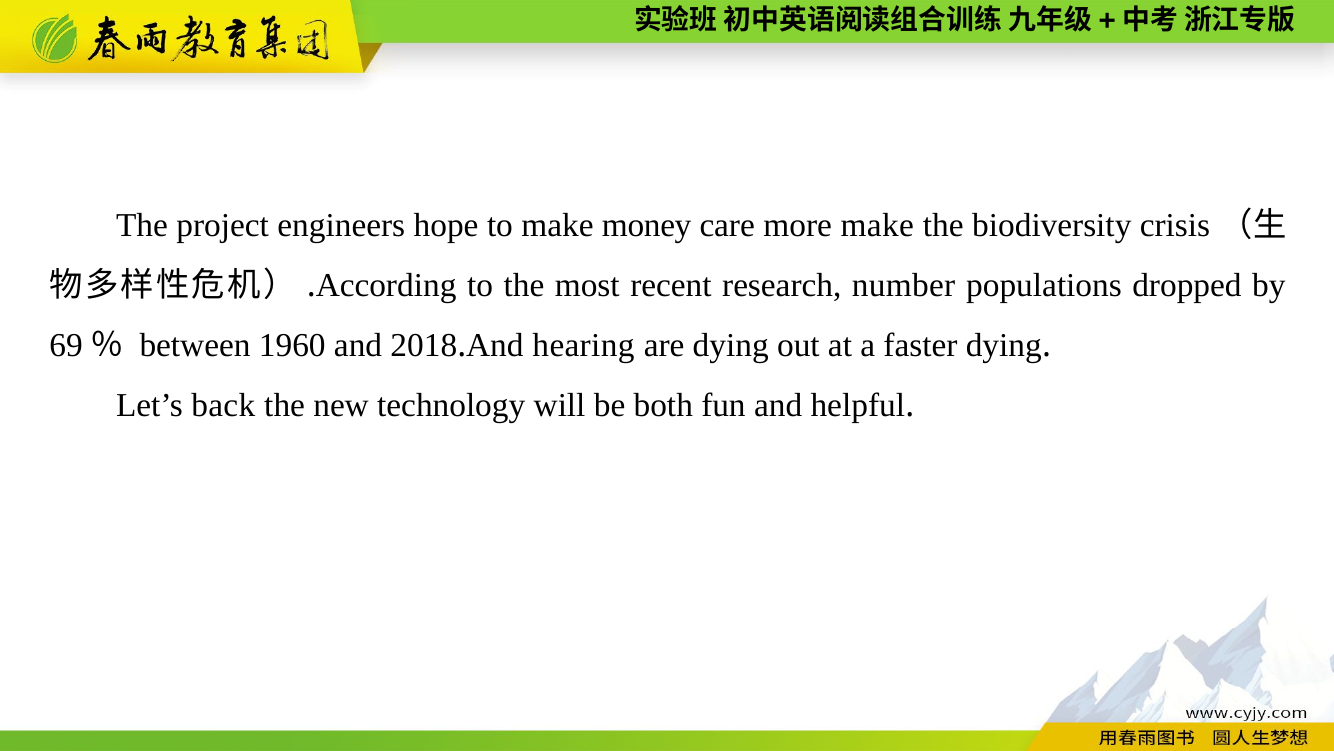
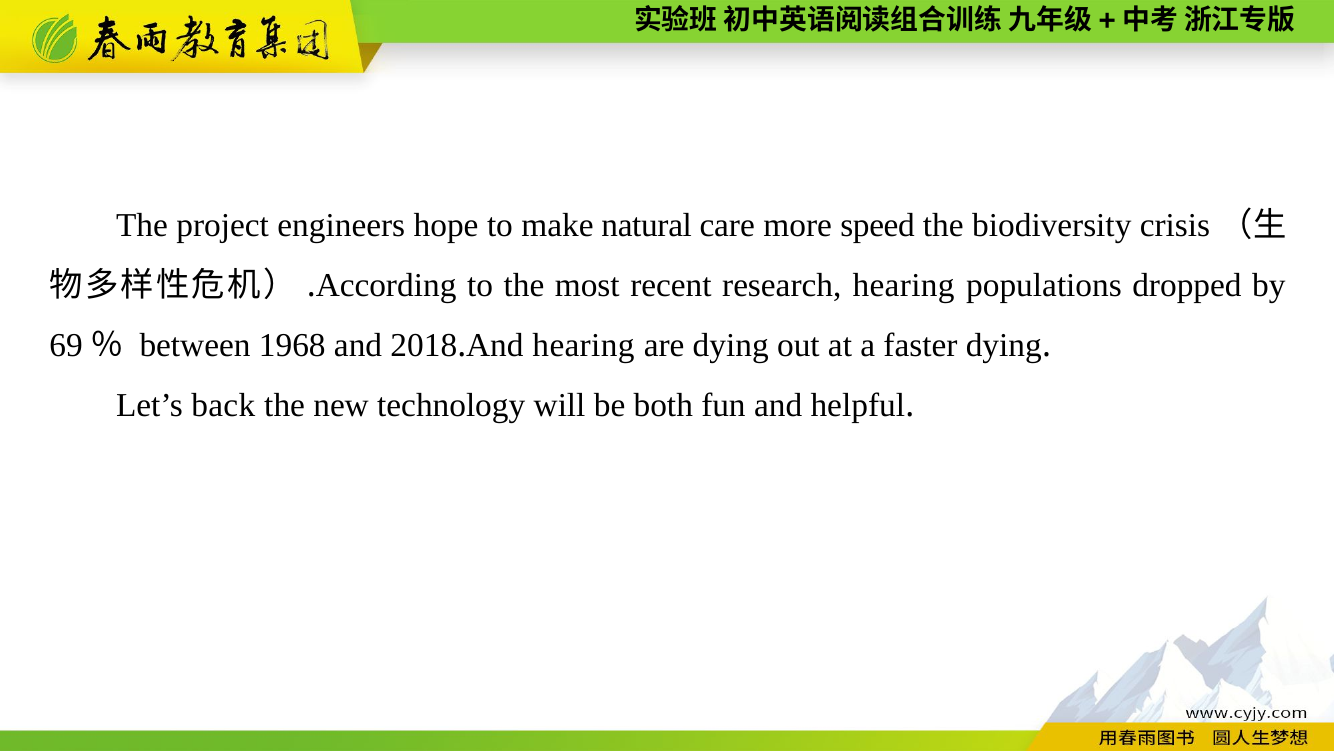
money: money -> natural
more make: make -> speed
research number: number -> hearing
1960: 1960 -> 1968
